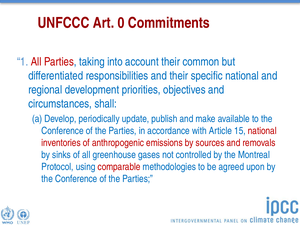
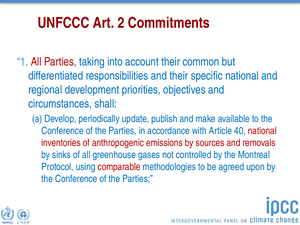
0: 0 -> 2
15: 15 -> 40
